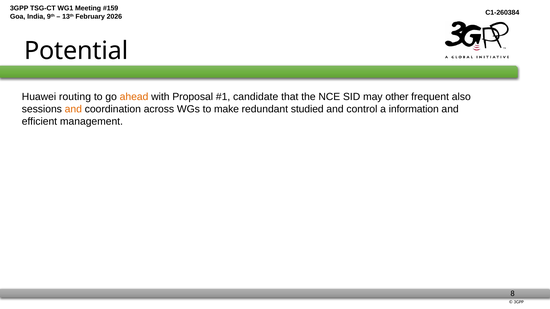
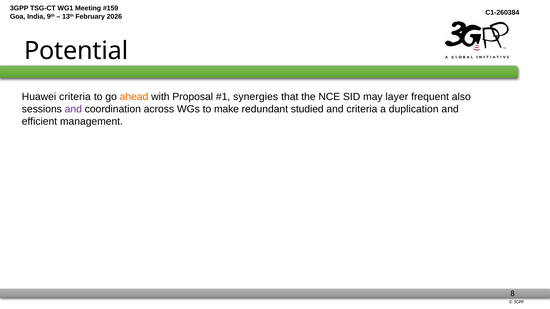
Huawei routing: routing -> criteria
candidate: candidate -> synergies
other: other -> layer
and at (73, 109) colour: orange -> purple
and control: control -> criteria
information: information -> duplication
